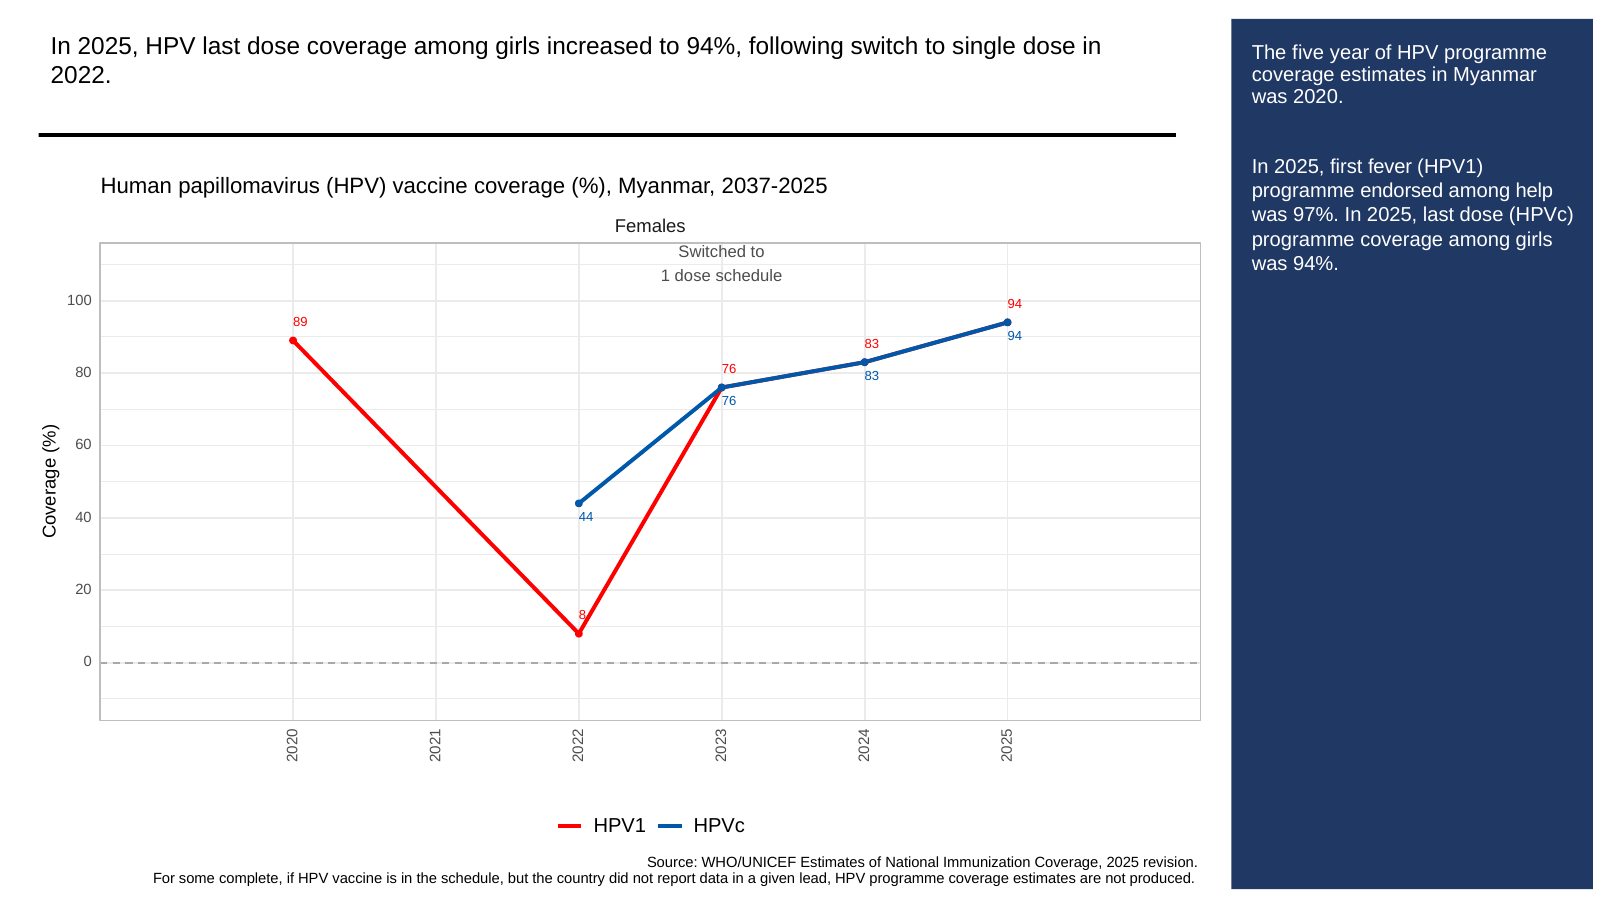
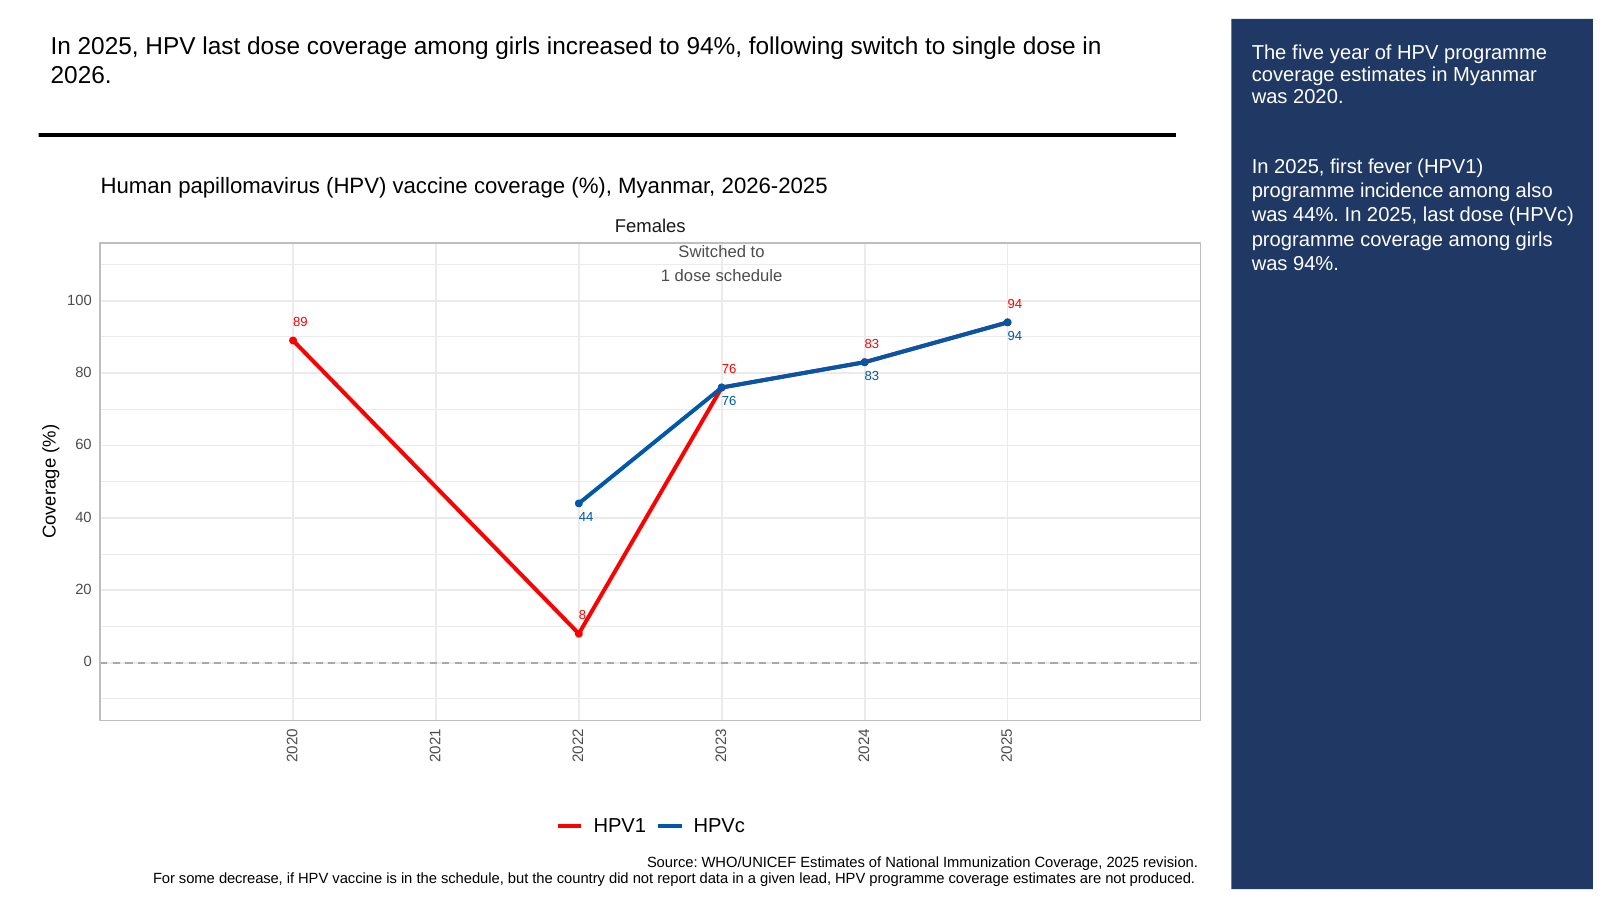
2022: 2022 -> 2026
2037-2025: 2037-2025 -> 2026-2025
endorsed: endorsed -> incidence
help: help -> also
97%: 97% -> 44%
complete: complete -> decrease
